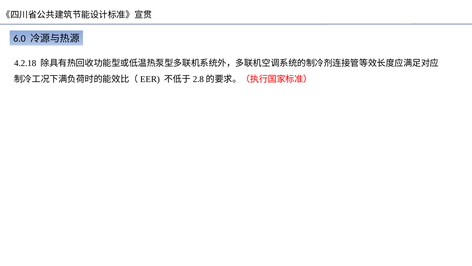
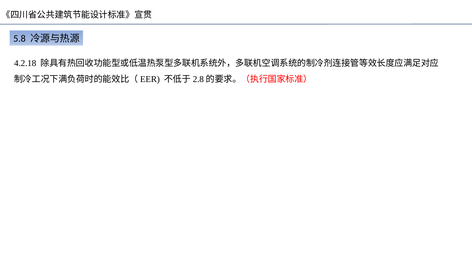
6.0: 6.0 -> 5.8
